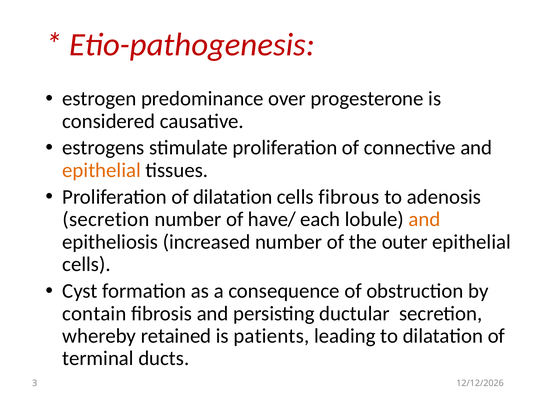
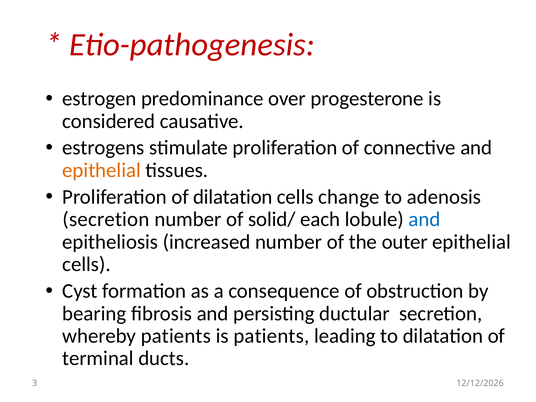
fibrous: fibrous -> change
have/: have/ -> solid/
and at (425, 219) colour: orange -> blue
contain: contain -> bearing
whereby retained: retained -> patients
